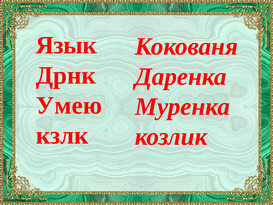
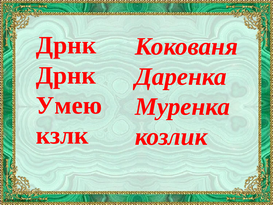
Язык at (66, 45): Язык -> Дрнк
